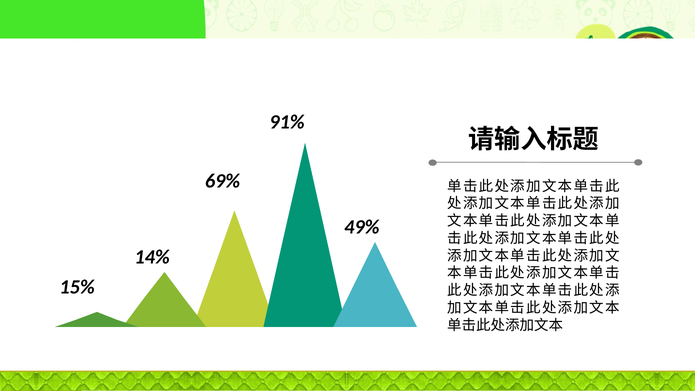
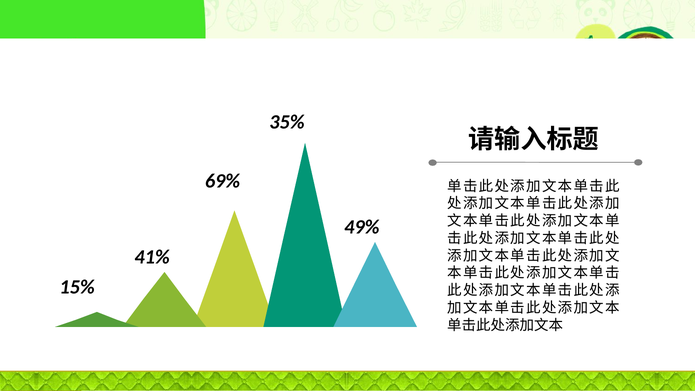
91%: 91% -> 35%
14%: 14% -> 41%
